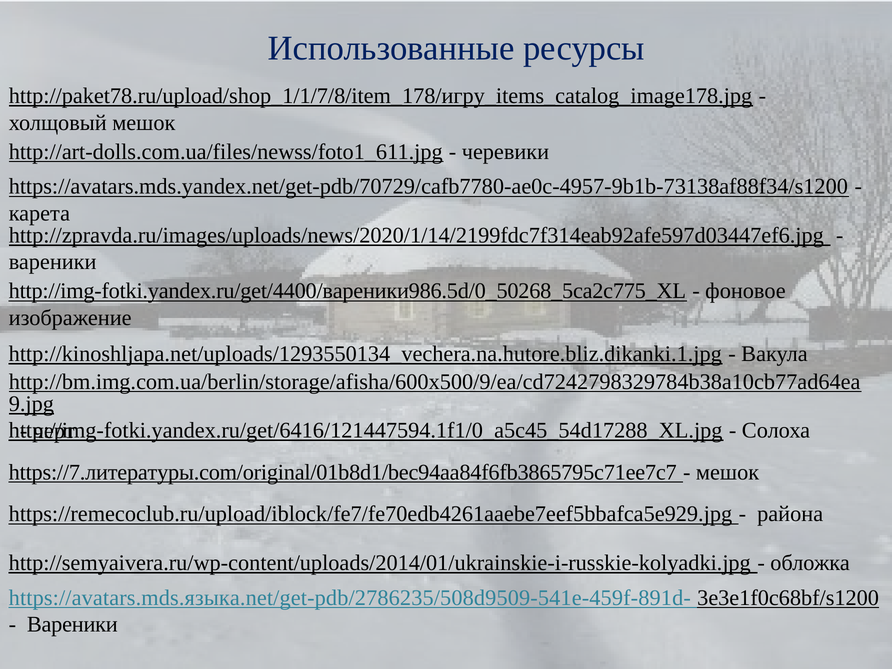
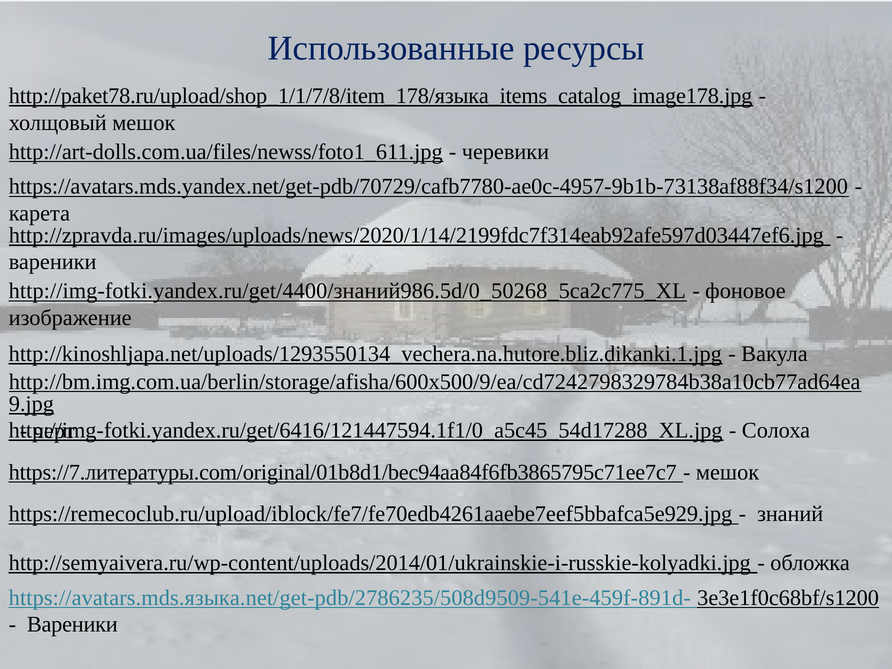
http://paket78.ru/upload/shop_1/1/7/8/item_178/игру_items_catalog_image178.jpg: http://paket78.ru/upload/shop_1/1/7/8/item_178/игру_items_catalog_image178.jpg -> http://paket78.ru/upload/shop_1/1/7/8/item_178/языка_items_catalog_image178.jpg
http://img-fotki.yandex.ru/get/4400/вареники986.5d/0_50268_5ca2c775_XL: http://img-fotki.yandex.ru/get/4400/вареники986.5d/0_50268_5ca2c775_XL -> http://img-fotki.yandex.ru/get/4400/знаний986.5d/0_50268_5ca2c775_XL
района: района -> знаний
